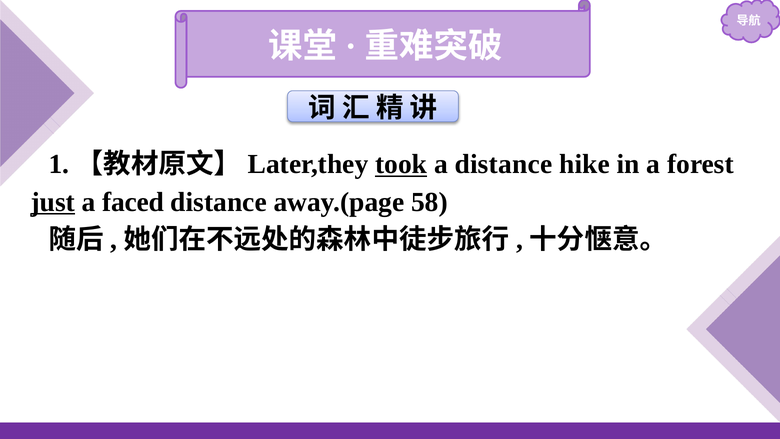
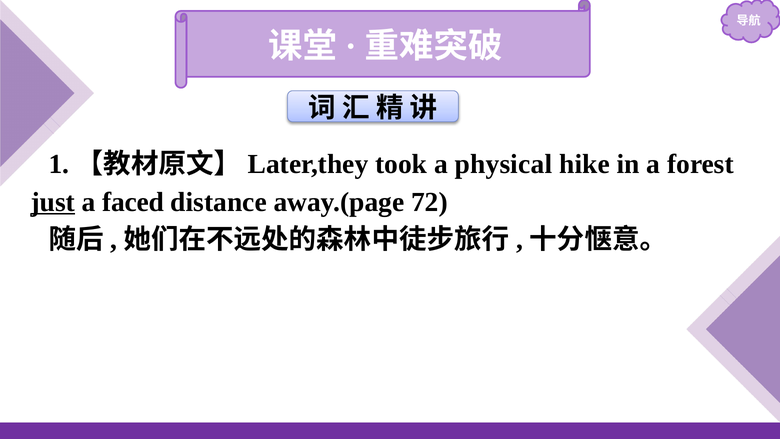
took underline: present -> none
a distance: distance -> physical
58: 58 -> 72
